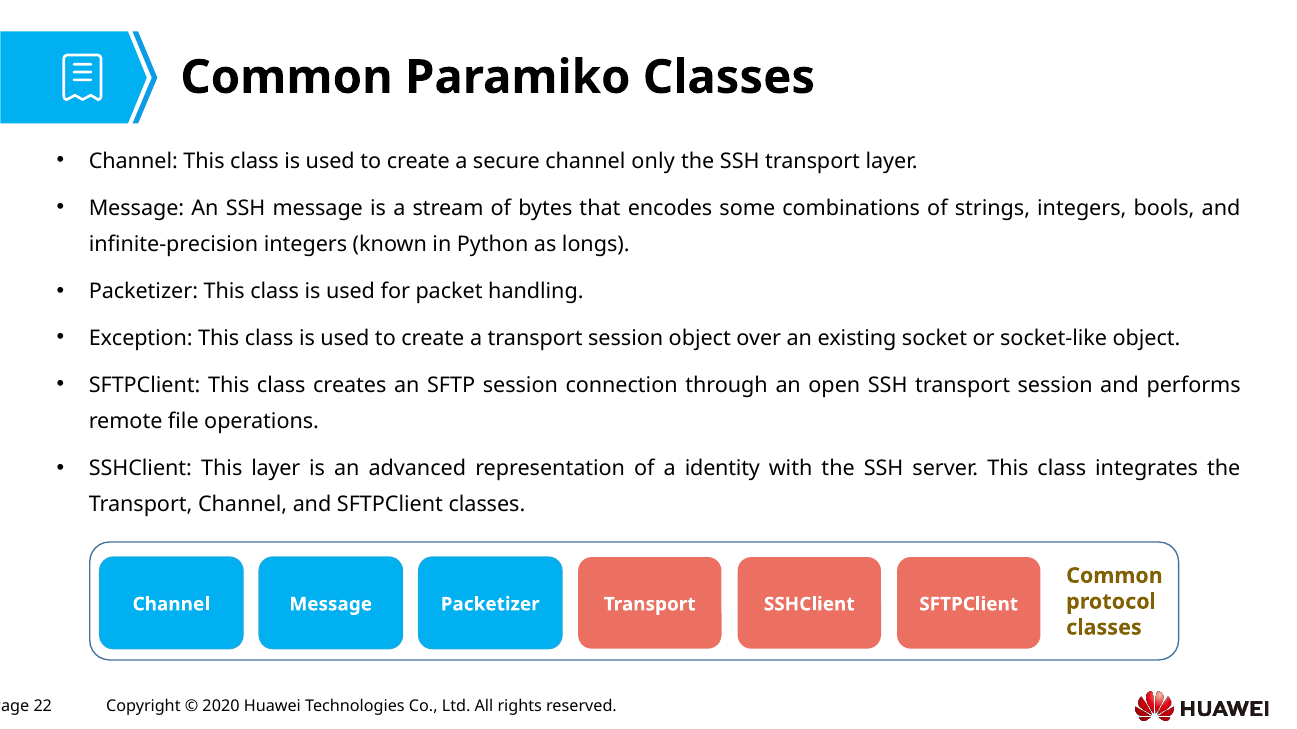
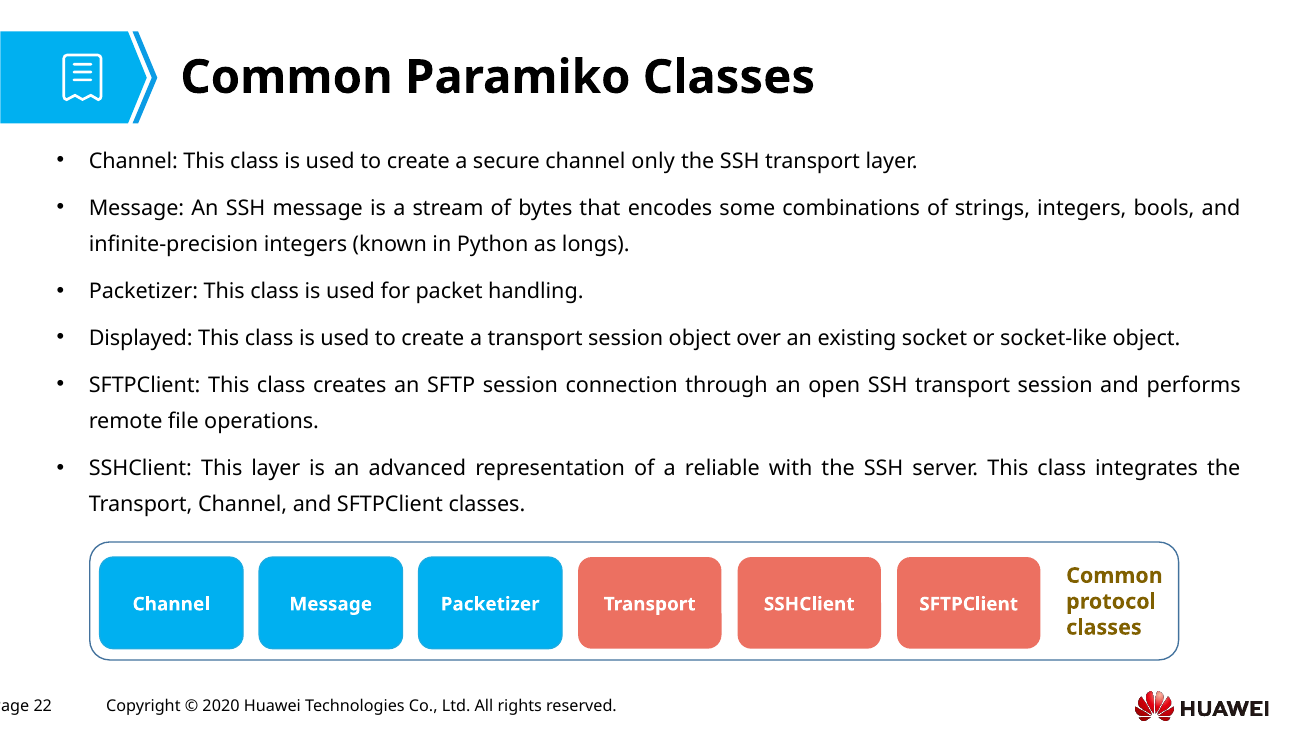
Exception: Exception -> Displayed
identity: identity -> reliable
